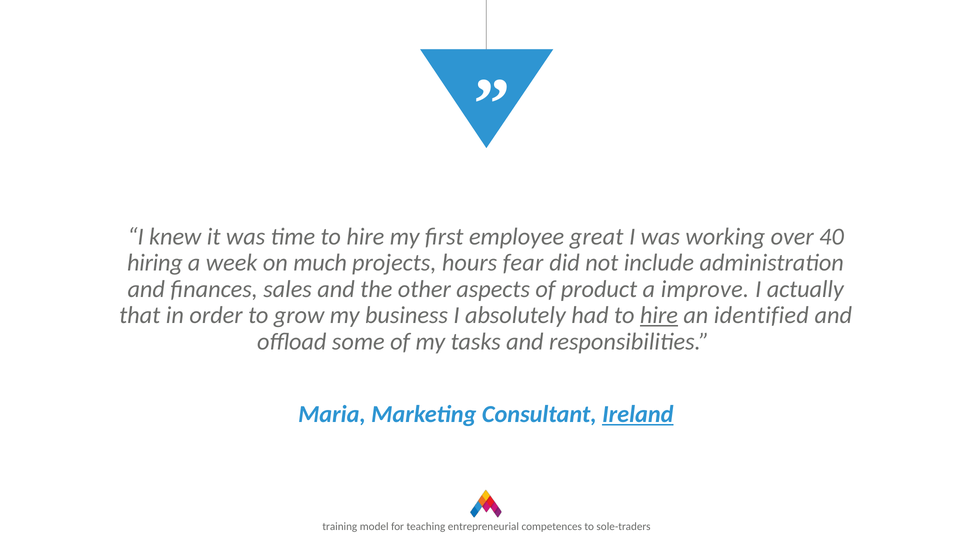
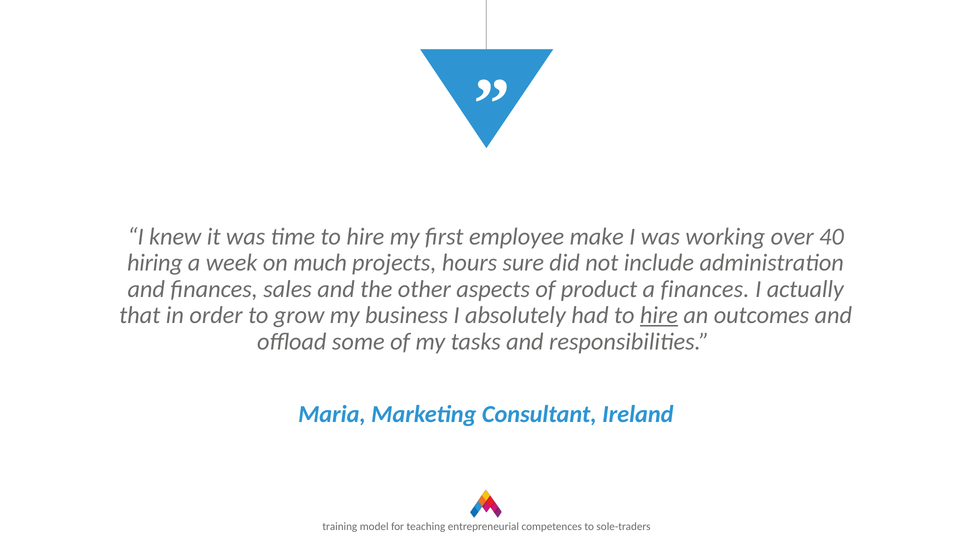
great: great -> make
fear: fear -> sure
a improve: improve -> finances
identified: identified -> outcomes
Ireland underline: present -> none
